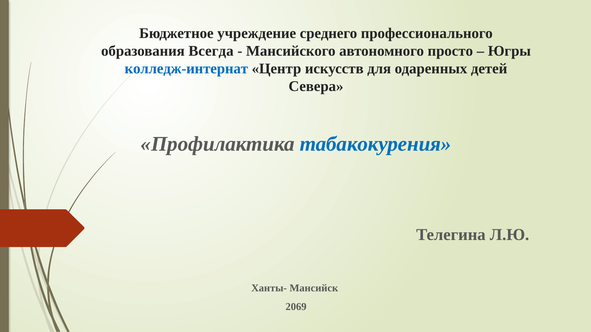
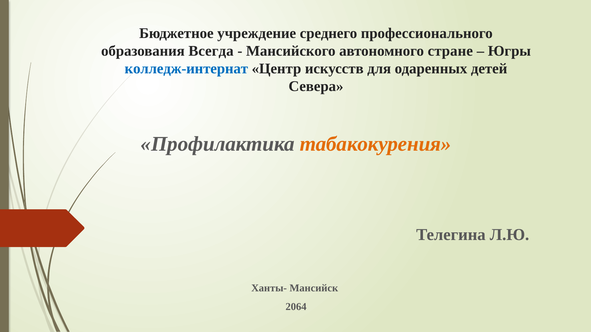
просто: просто -> стране
табакокурения colour: blue -> orange
2069: 2069 -> 2064
